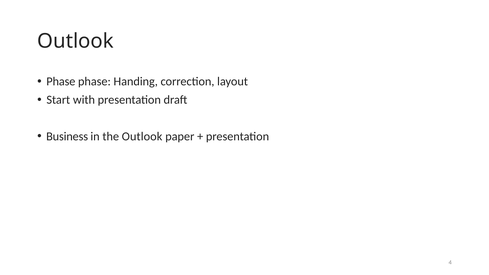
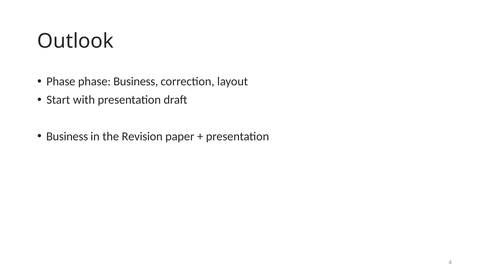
phase Handing: Handing -> Business
the Outlook: Outlook -> Revision
